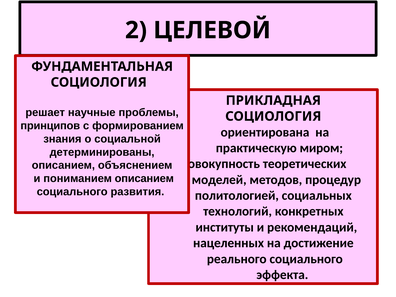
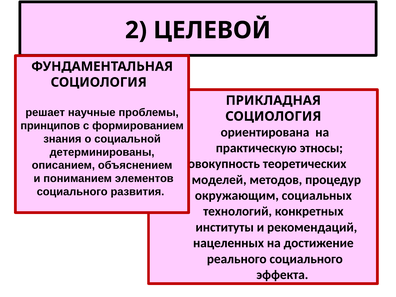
миром: миром -> этносы
пониманием описанием: описанием -> элементов
политологией: политологией -> окружающим
